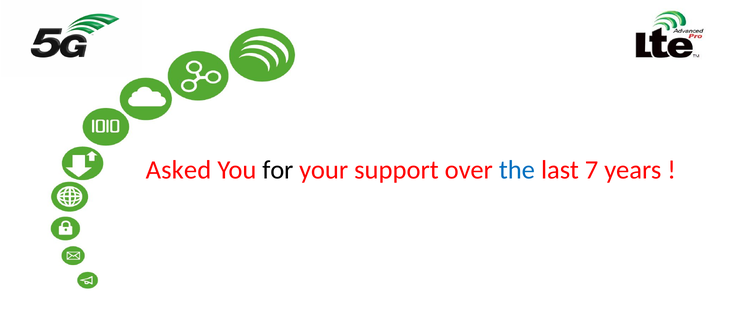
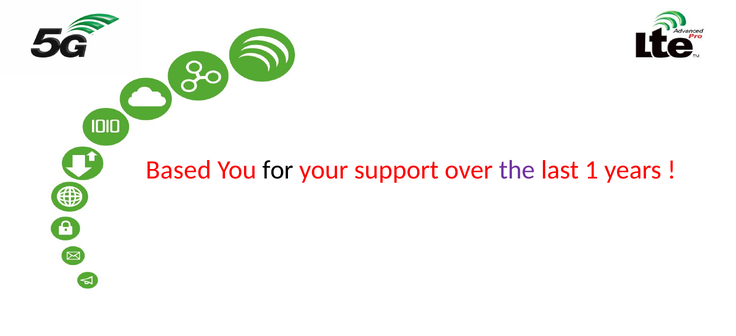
Asked: Asked -> Based
the colour: blue -> purple
7: 7 -> 1
